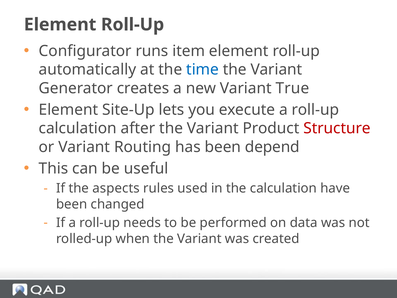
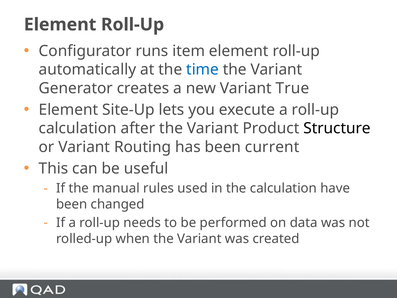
Structure colour: red -> black
depend: depend -> current
aspects: aspects -> manual
